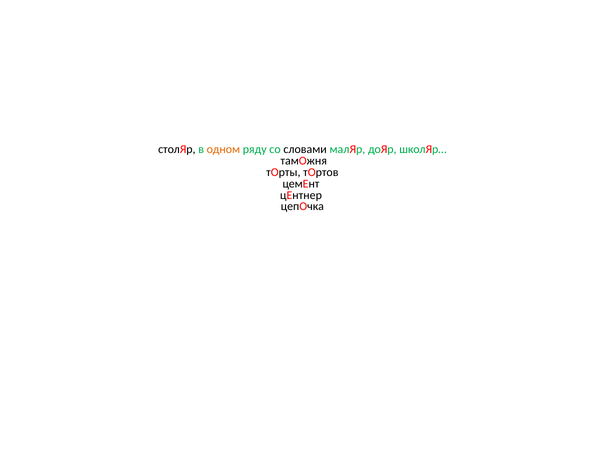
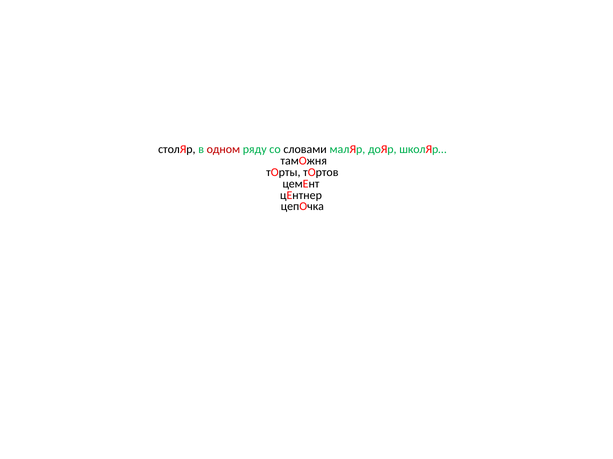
одном colour: orange -> red
